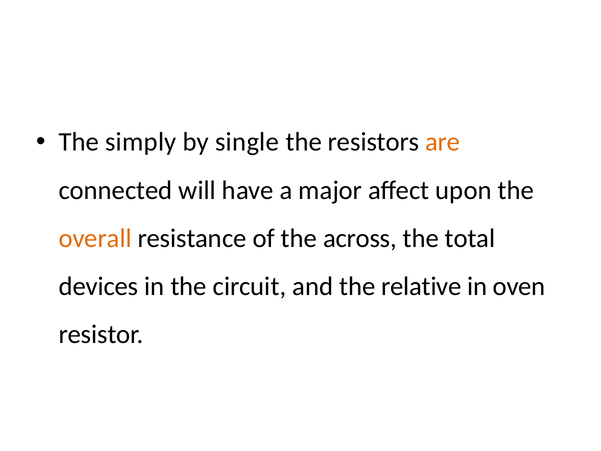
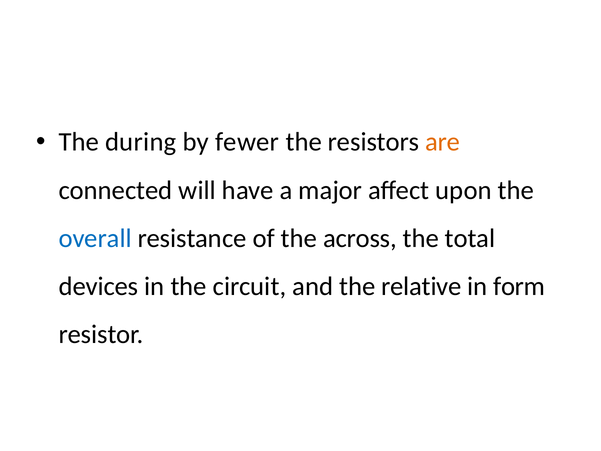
simply: simply -> during
single: single -> fewer
overall colour: orange -> blue
oven: oven -> form
